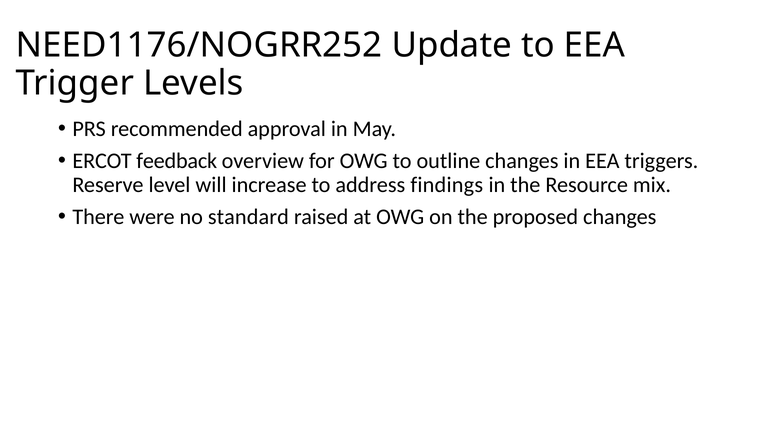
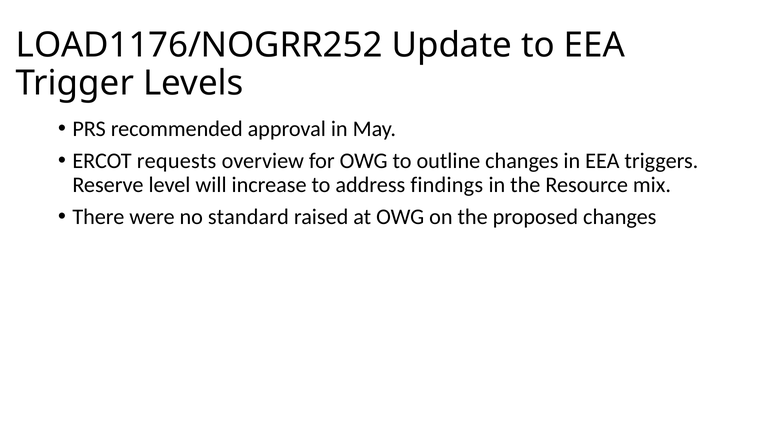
NEED1176/NOGRR252: NEED1176/NOGRR252 -> LOAD1176/NOGRR252
feedback: feedback -> requests
